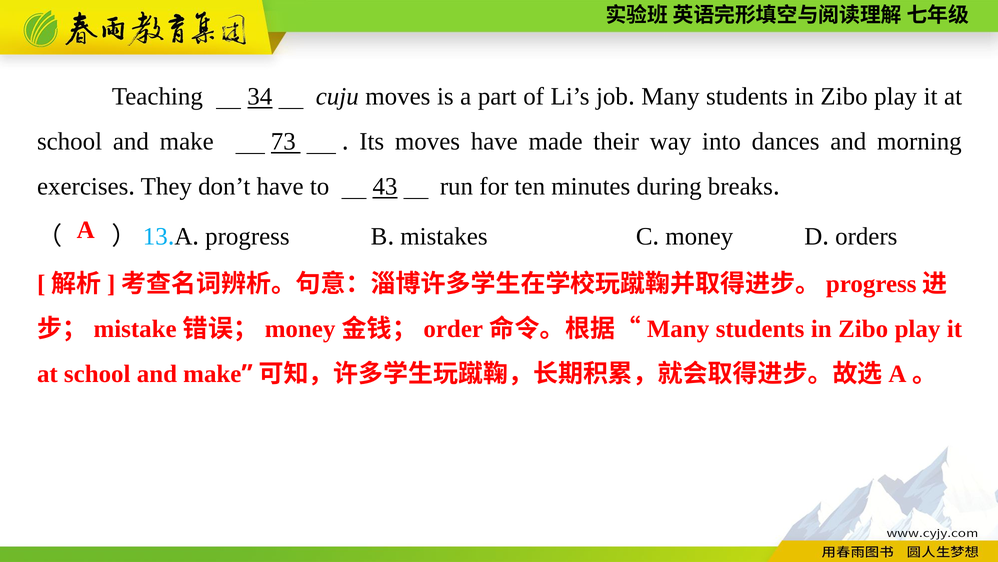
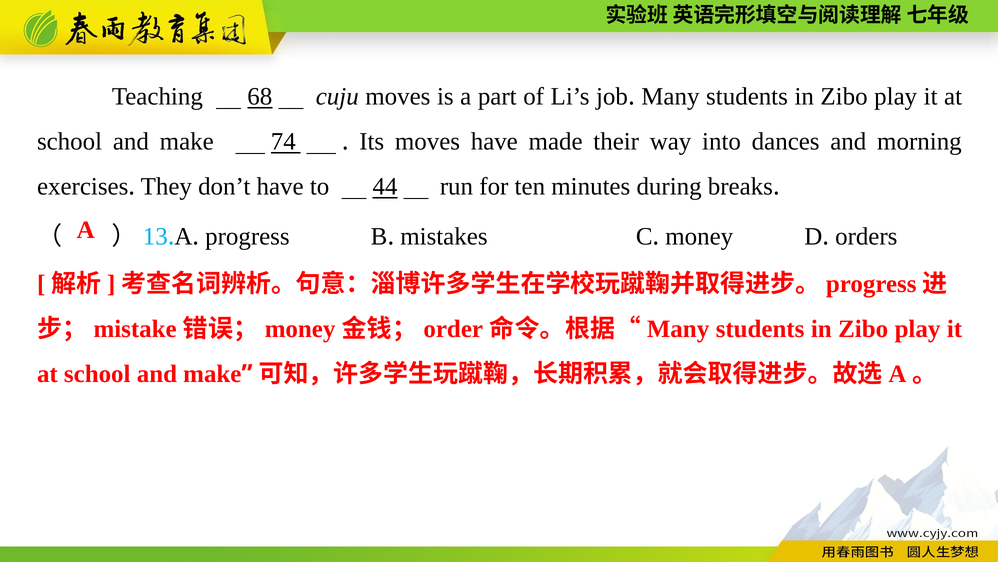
34: 34 -> 68
73: 73 -> 74
43: 43 -> 44
